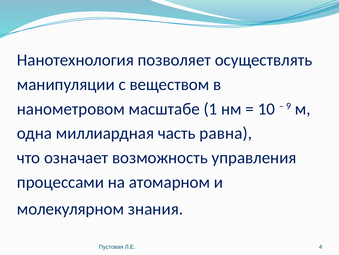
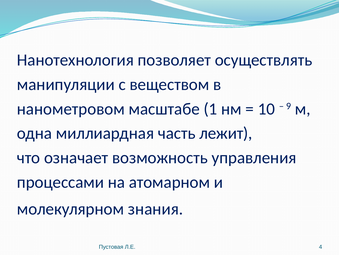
равна: равна -> лежит
